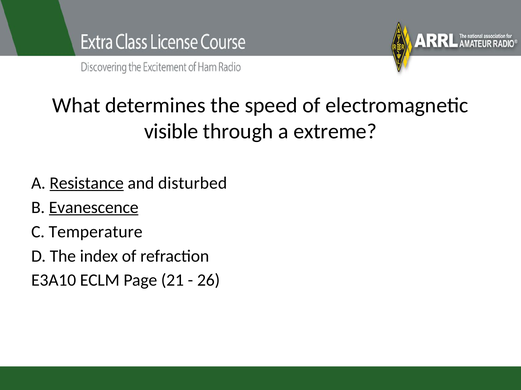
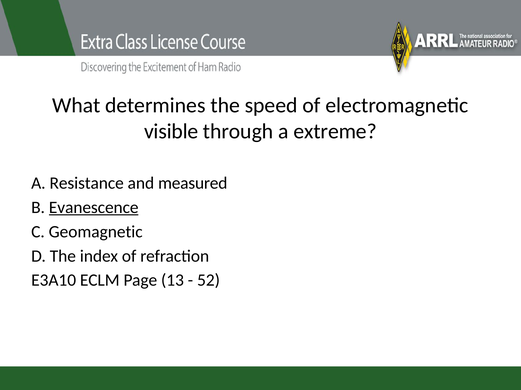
Resistance underline: present -> none
disturbed: disturbed -> measured
Temperature: Temperature -> Geomagnetic
21: 21 -> 13
26: 26 -> 52
